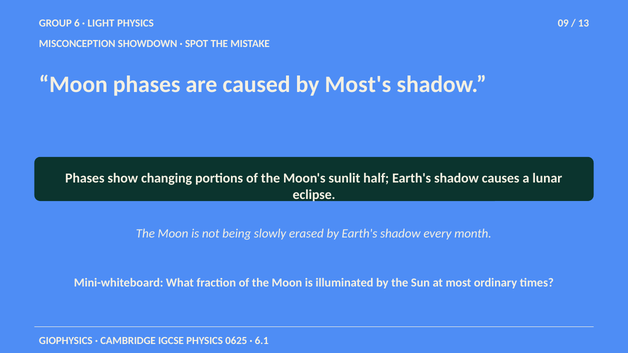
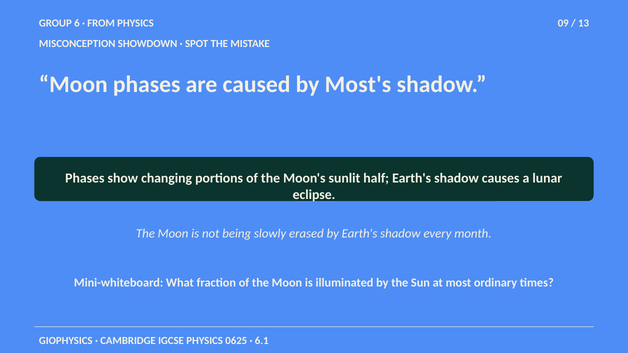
LIGHT: LIGHT -> FROM
